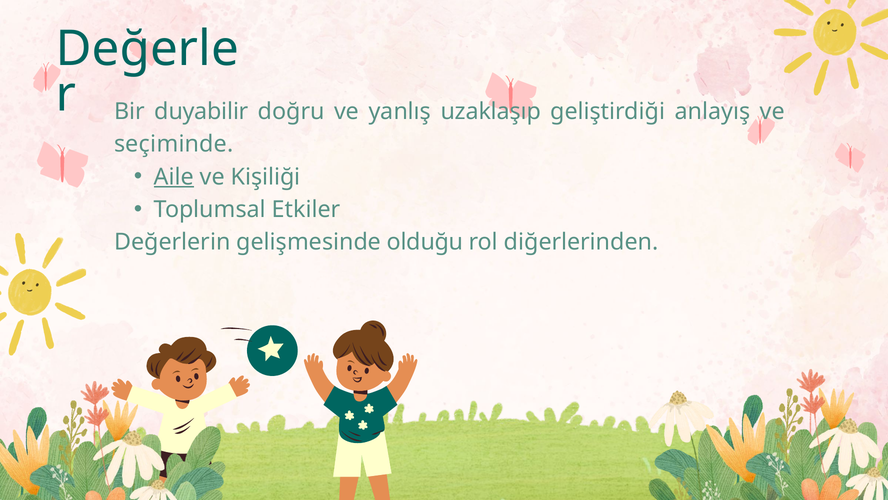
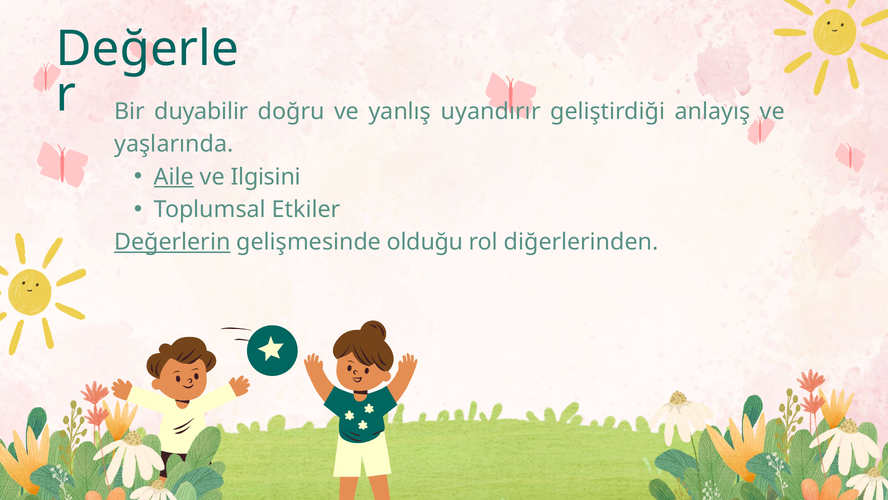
uzaklaşıp: uzaklaşıp -> uyandırır
seçiminde: seçiminde -> yaşlarında
Kişiliği: Kişiliği -> Ilgisini
Değerlerin underline: none -> present
